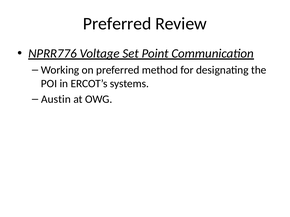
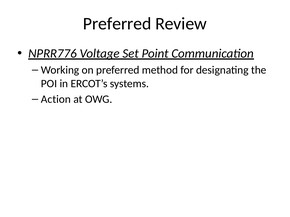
Austin: Austin -> Action
